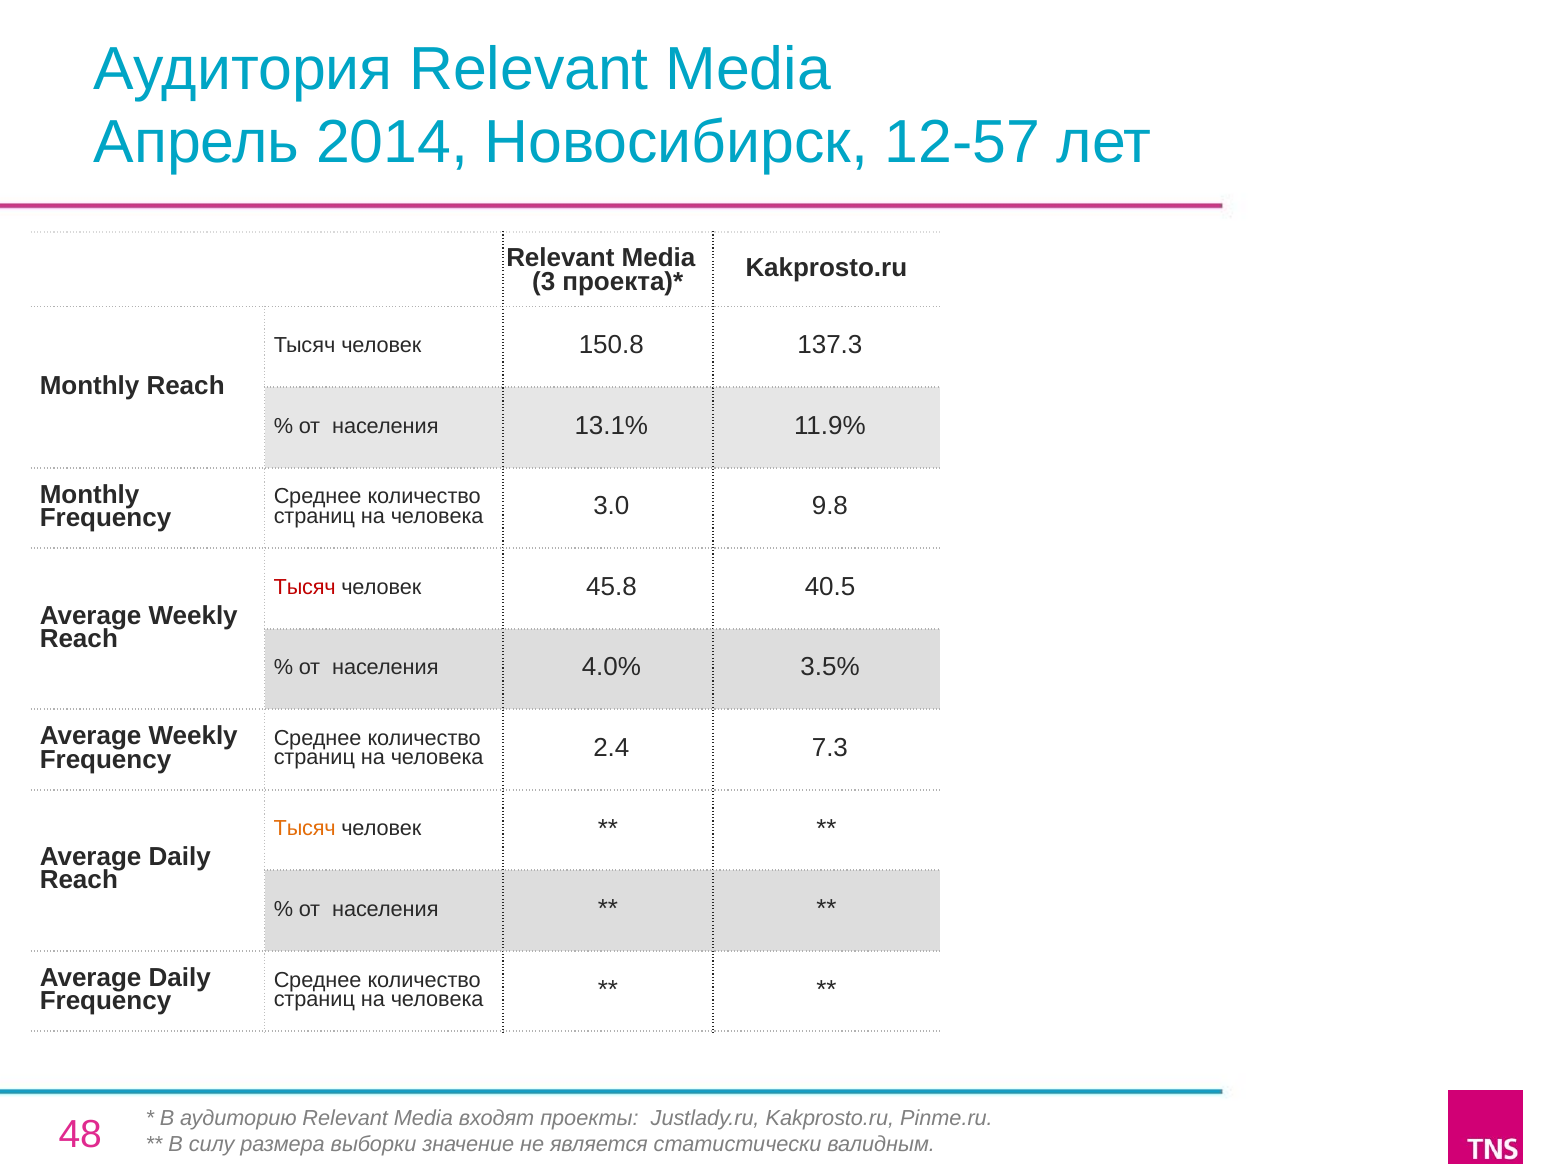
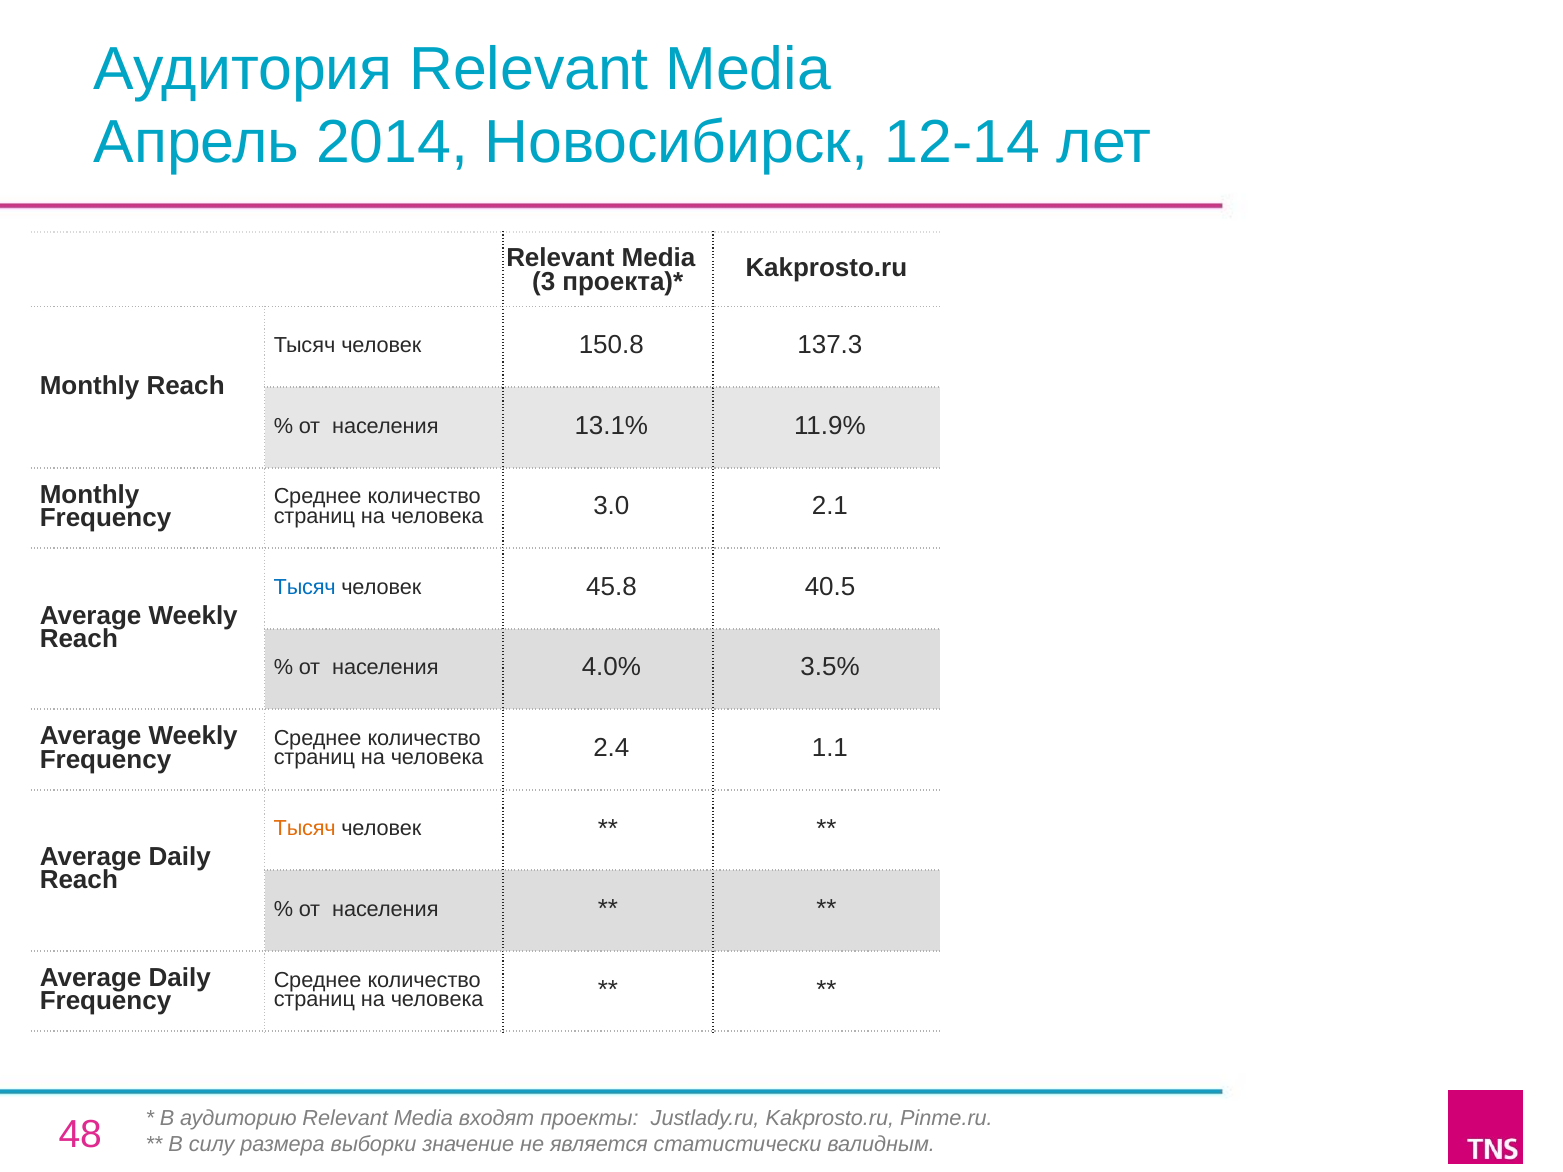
12-57: 12-57 -> 12-14
9.8: 9.8 -> 2.1
Тысяч at (305, 587) colour: red -> blue
7.3: 7.3 -> 1.1
